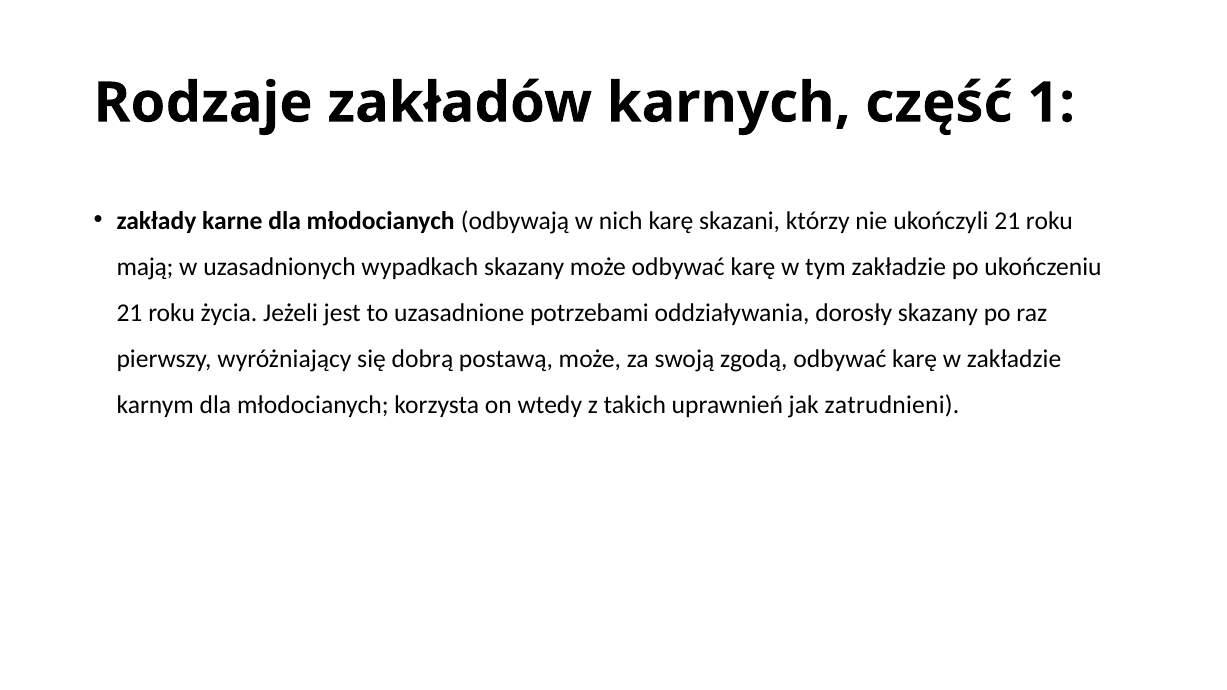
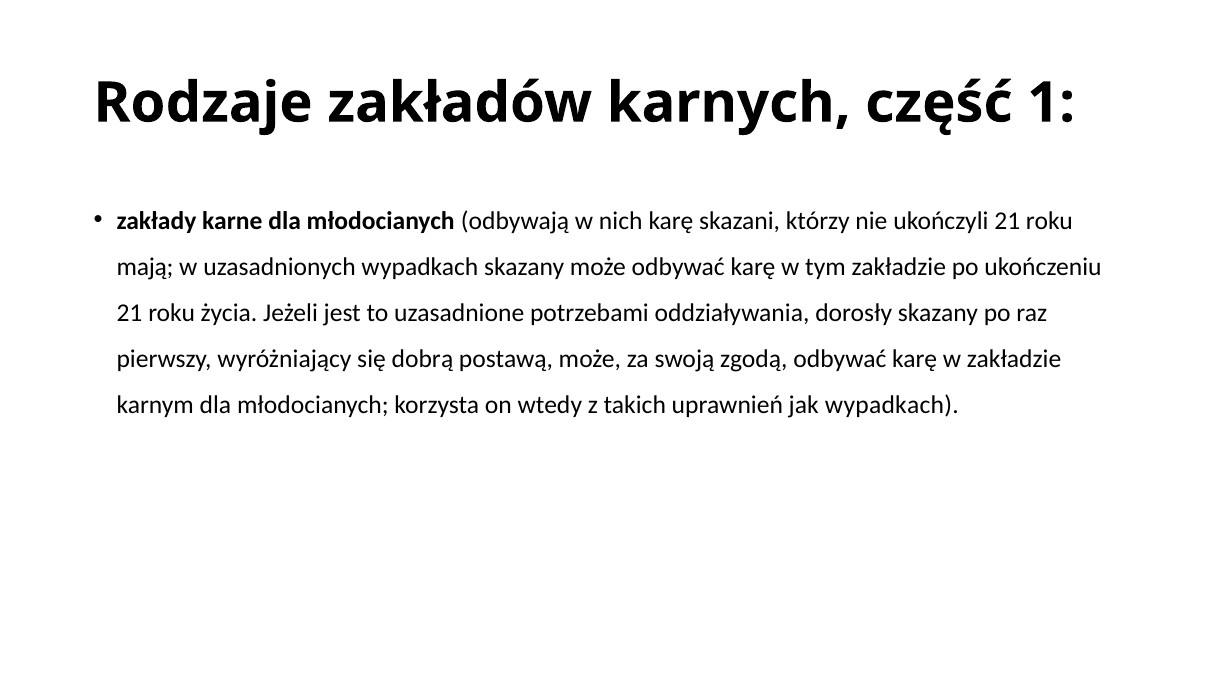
jak zatrudnieni: zatrudnieni -> wypadkach
